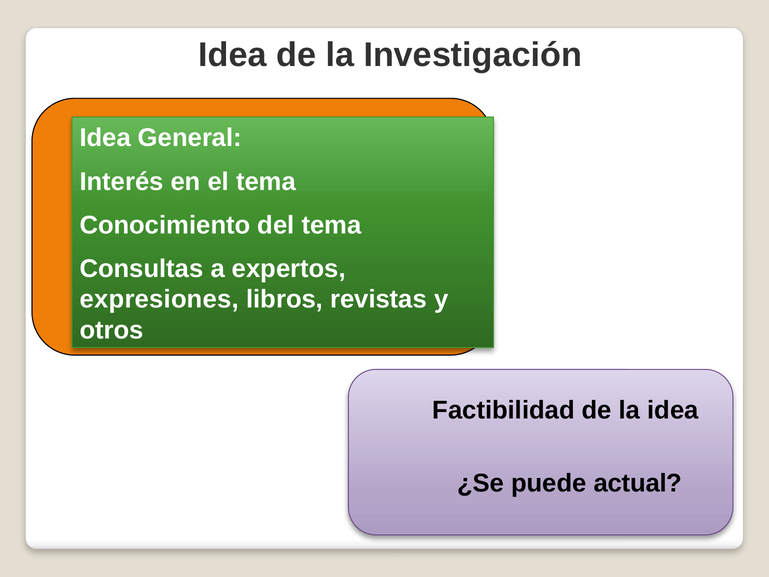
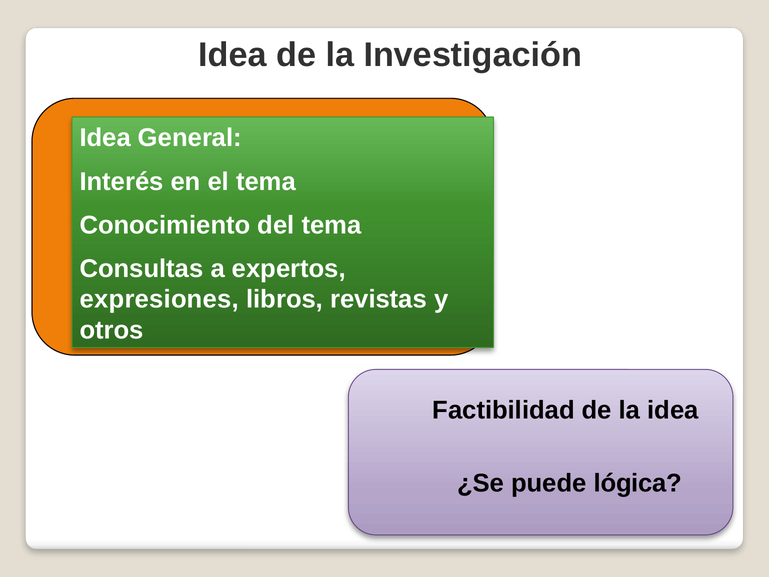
actual: actual -> lógica
